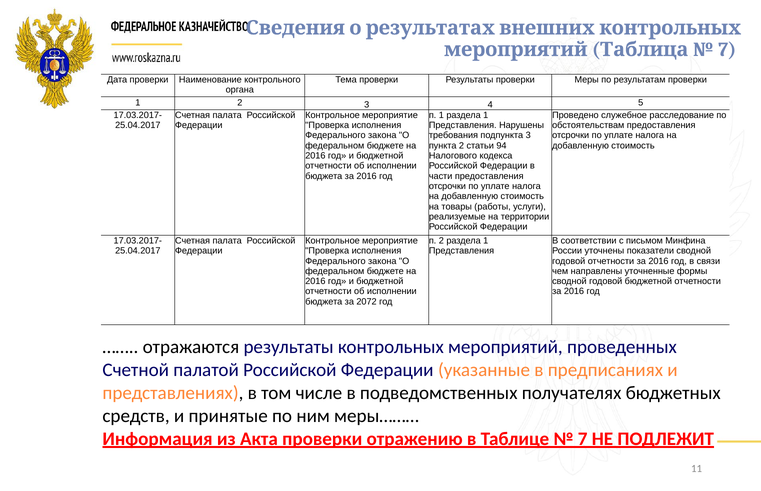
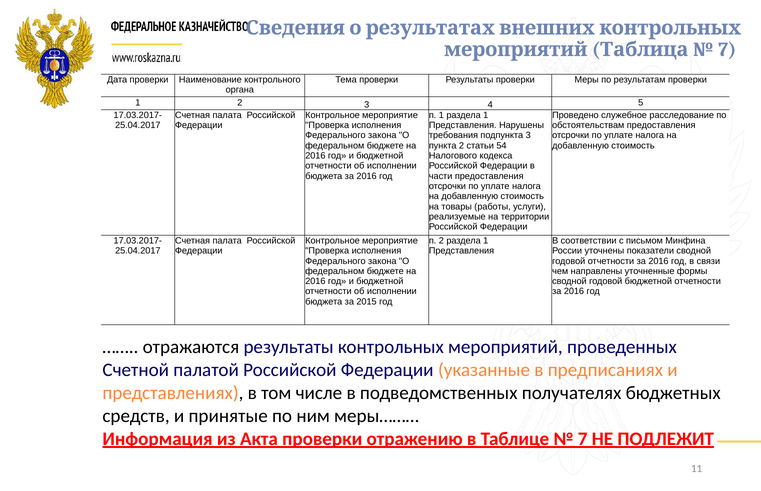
94: 94 -> 54
2072: 2072 -> 2015
